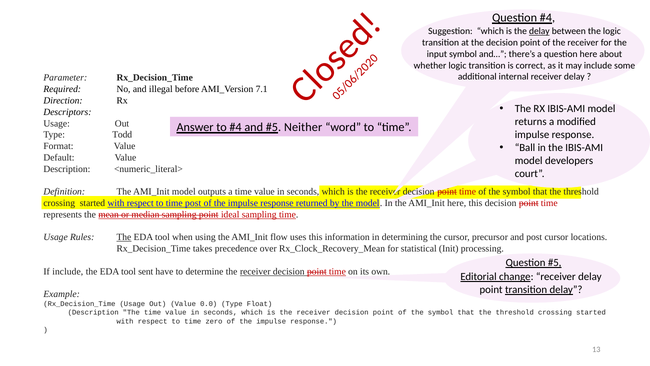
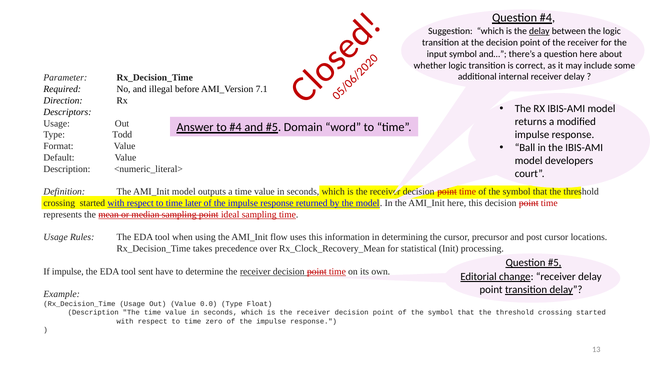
Neither: Neither -> Domain
time post: post -> later
The at (124, 237) underline: present -> none
If include: include -> impulse
